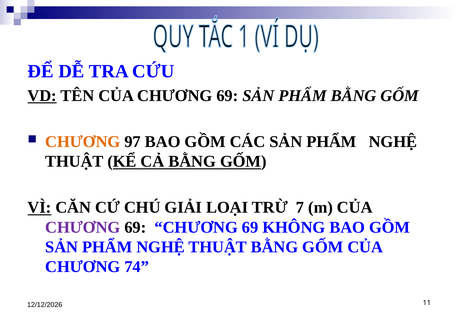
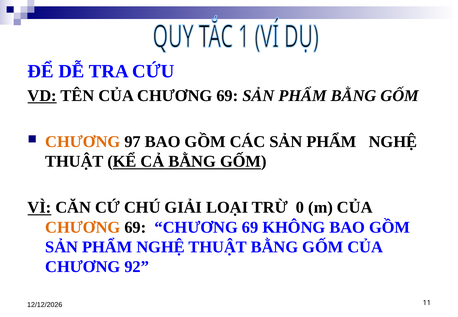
7: 7 -> 0
CHƯƠNG at (83, 227) colour: purple -> orange
74: 74 -> 92
